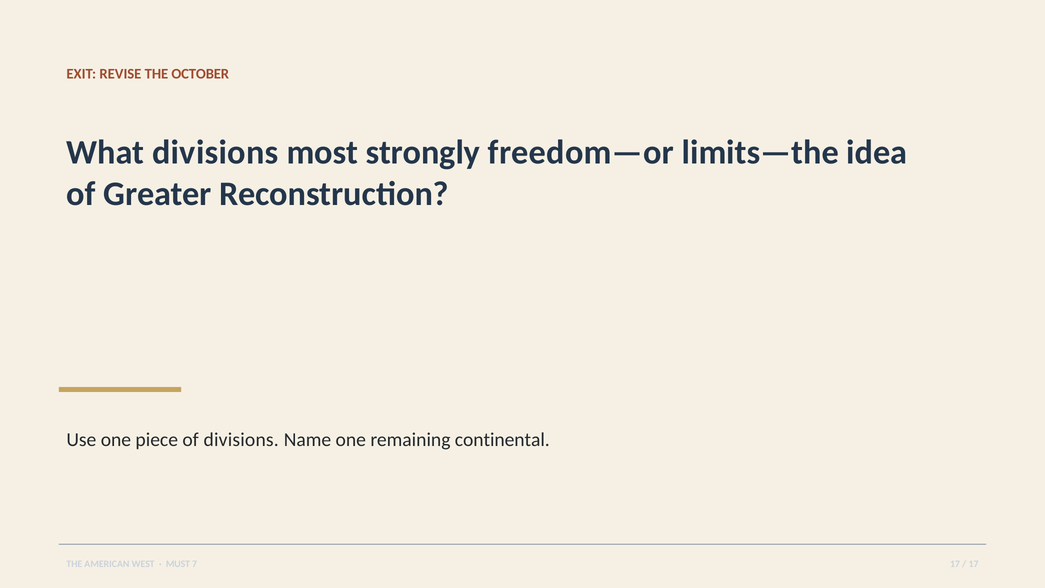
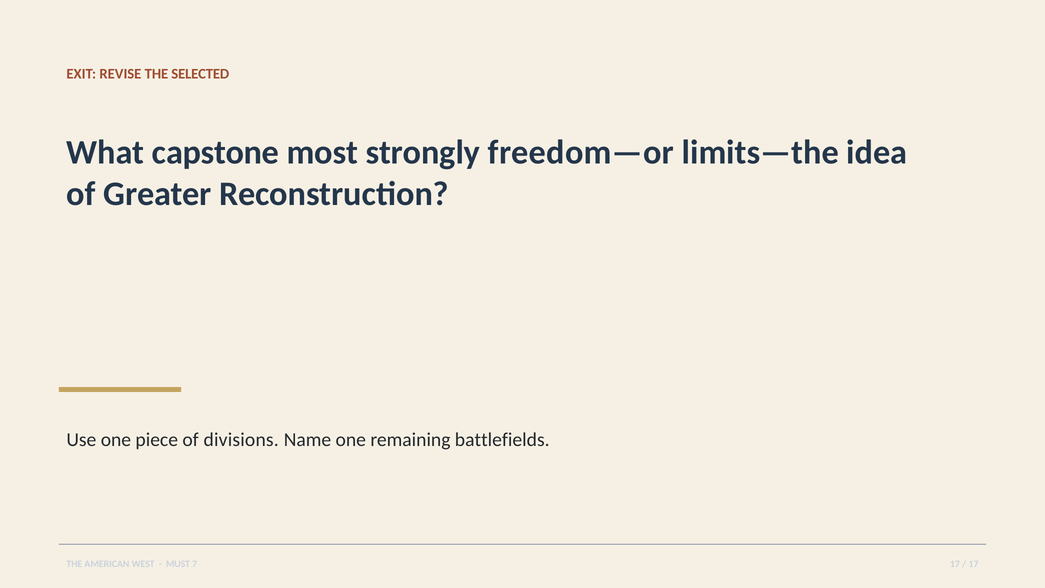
OCTOBER: OCTOBER -> SELECTED
What divisions: divisions -> capstone
continental: continental -> battlefields
